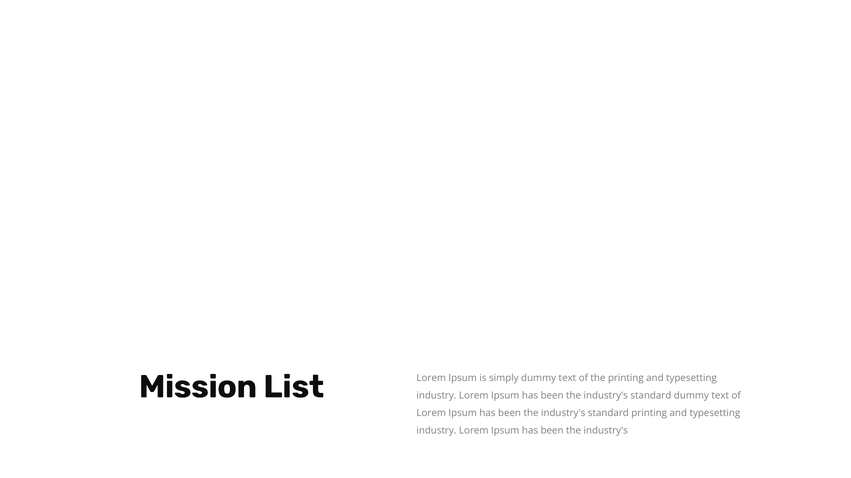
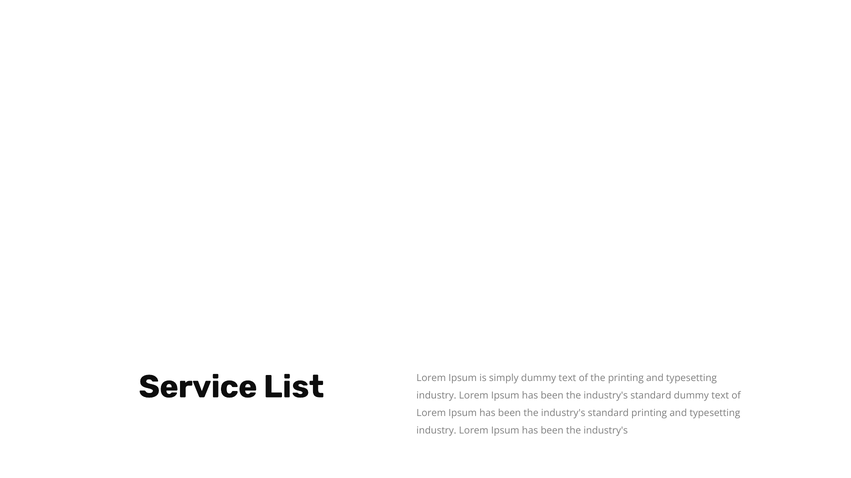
Mission: Mission -> Service
